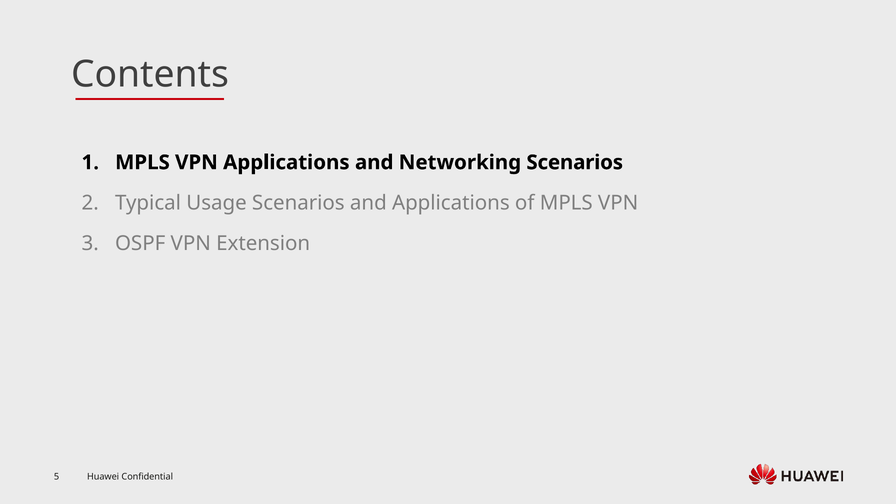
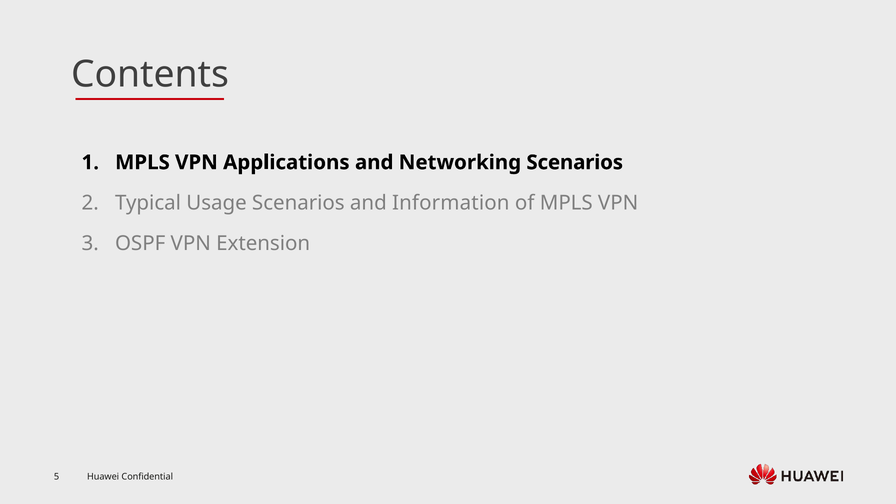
and Applications: Applications -> Information
